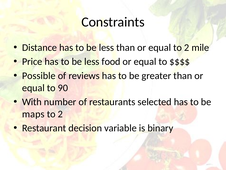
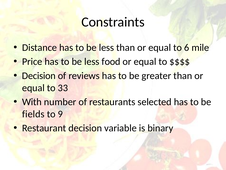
equal to 2: 2 -> 6
Possible at (39, 76): Possible -> Decision
90: 90 -> 33
maps: maps -> fields
2 at (60, 114): 2 -> 9
